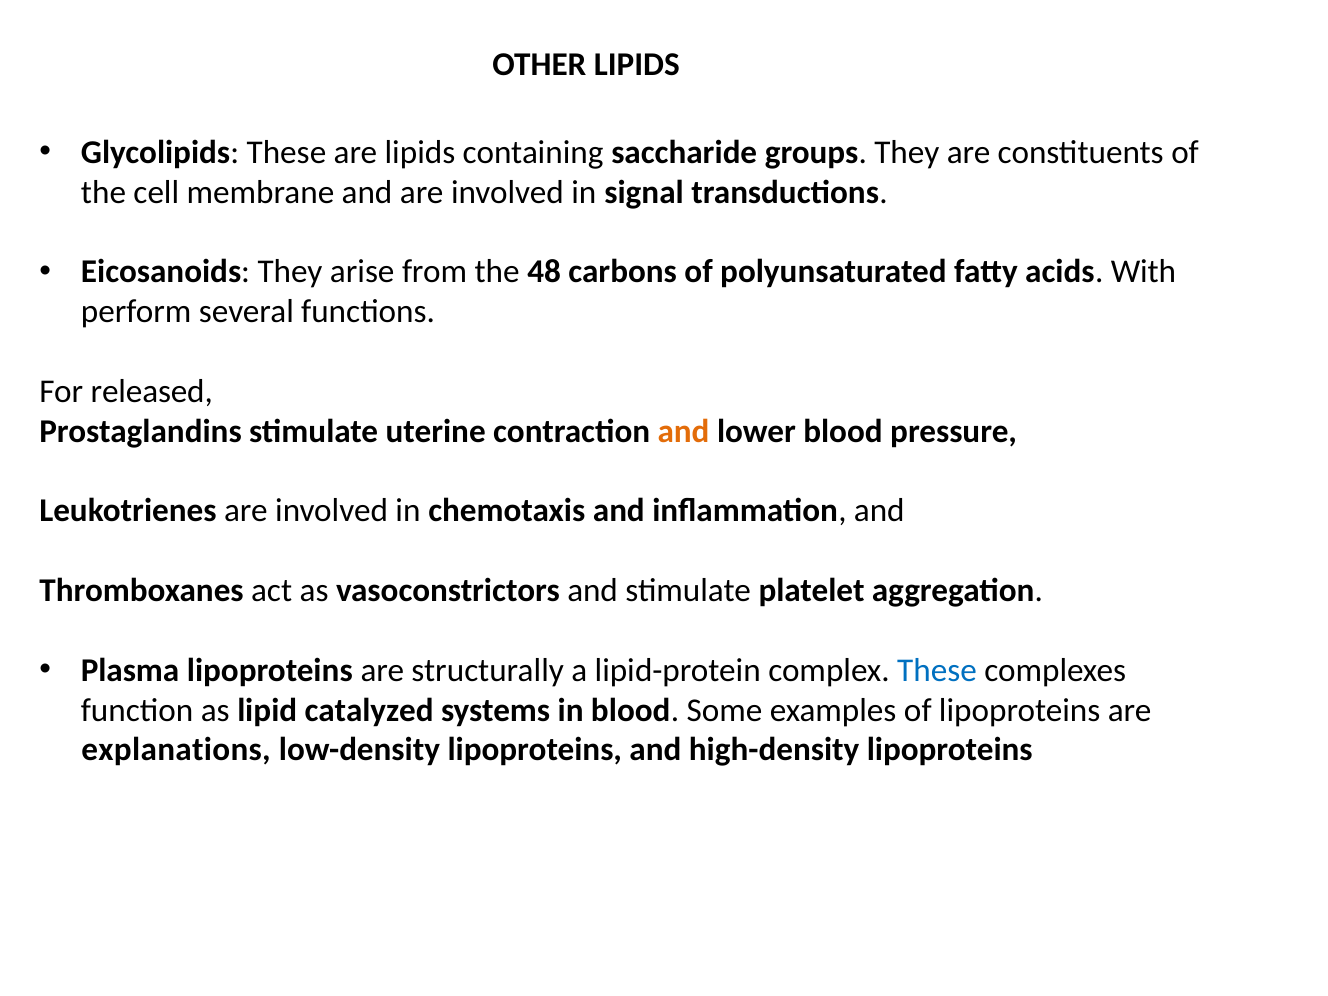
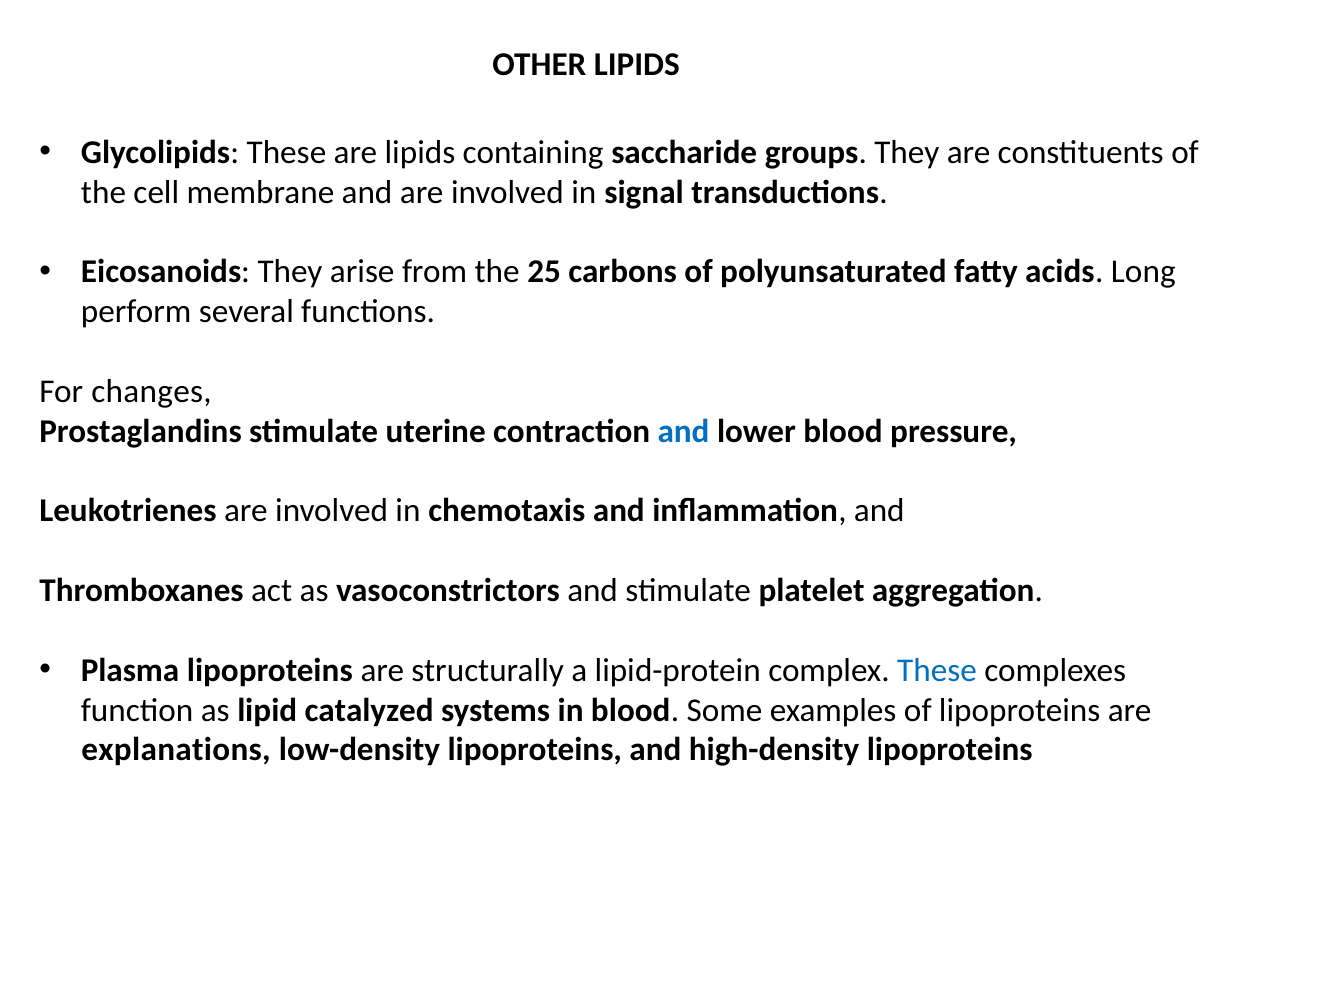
48: 48 -> 25
With: With -> Long
released: released -> changes
and at (684, 431) colour: orange -> blue
